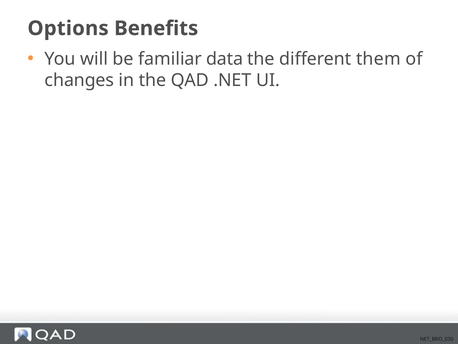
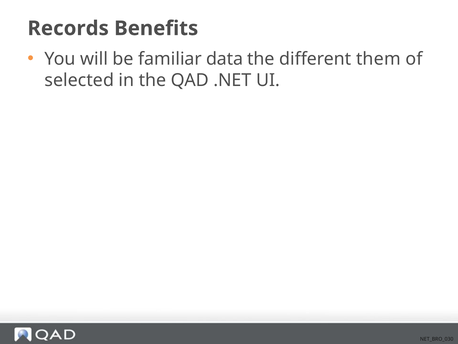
Options: Options -> Records
changes: changes -> selected
